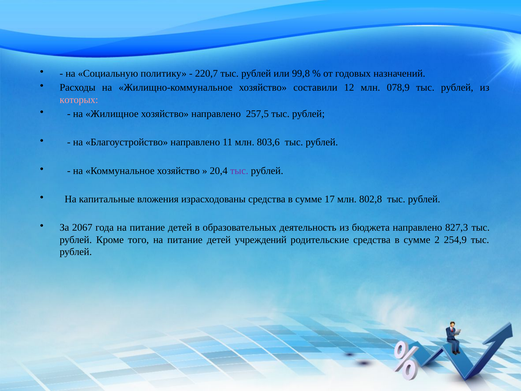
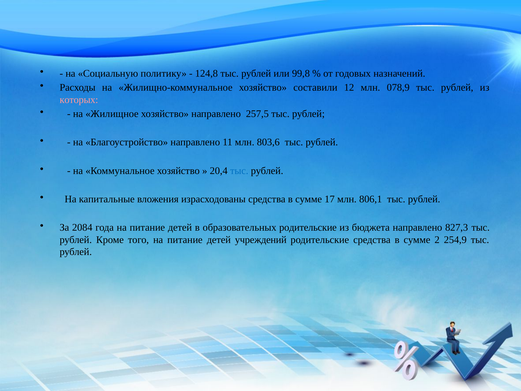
220,7: 220,7 -> 124,8
тыс at (239, 171) colour: purple -> blue
802,8: 802,8 -> 806,1
2067: 2067 -> 2084
образовательных деятельность: деятельность -> родительские
